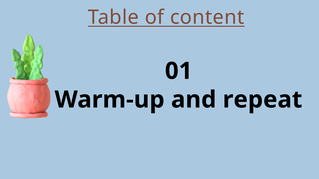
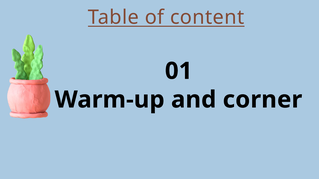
repeat: repeat -> corner
